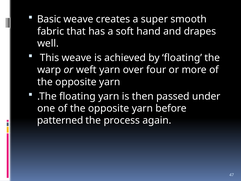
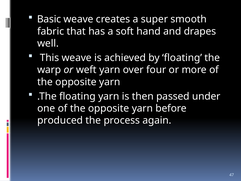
patterned: patterned -> produced
